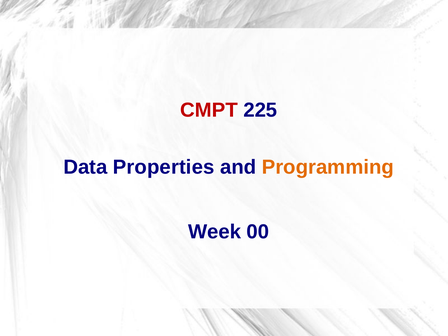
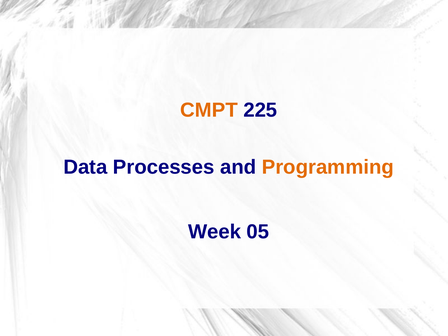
CMPT colour: red -> orange
Properties: Properties -> Processes
00: 00 -> 05
